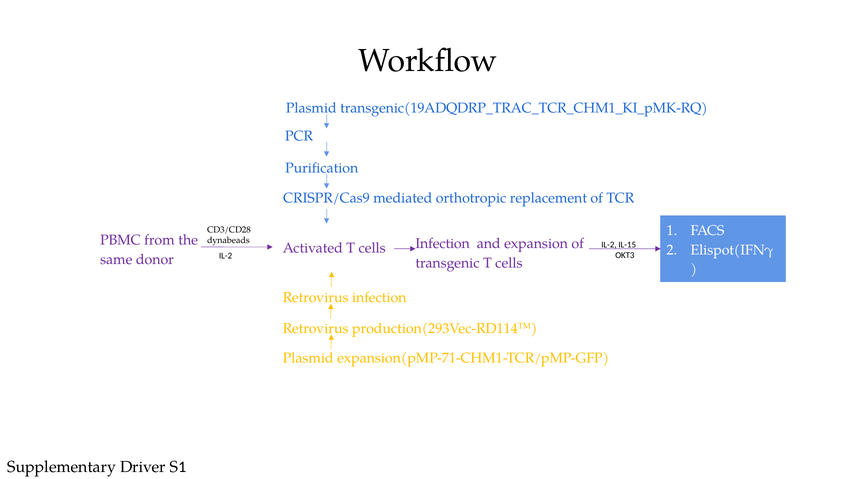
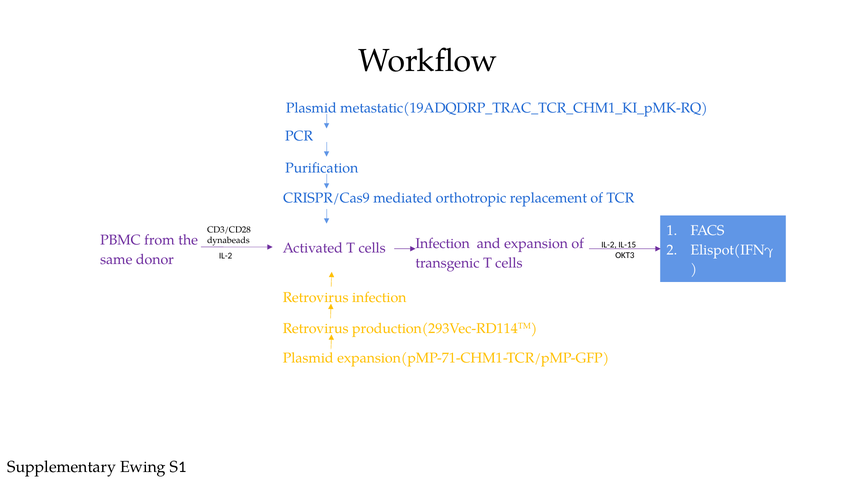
transgenic(19ADQDRP_TRAC_TCR_CHM1_KI_pMK-RQ: transgenic(19ADQDRP_TRAC_TCR_CHM1_KI_pMK-RQ -> metastatic(19ADQDRP_TRAC_TCR_CHM1_KI_pMK-RQ
Driver: Driver -> Ewing
